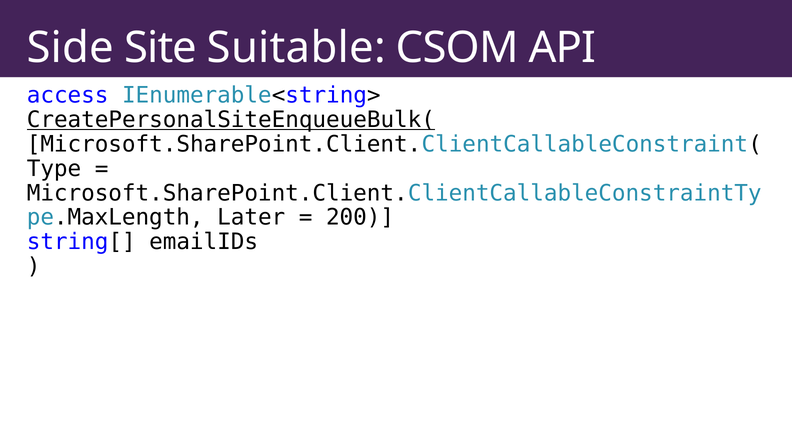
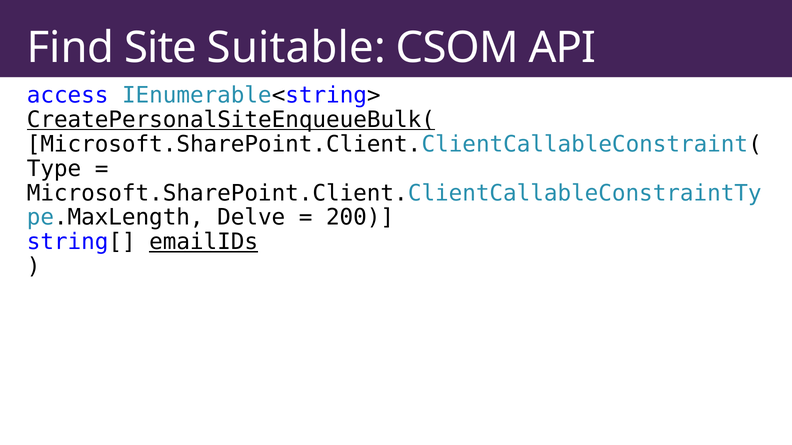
Side: Side -> Find
Later: Later -> Delve
emailIDs underline: none -> present
